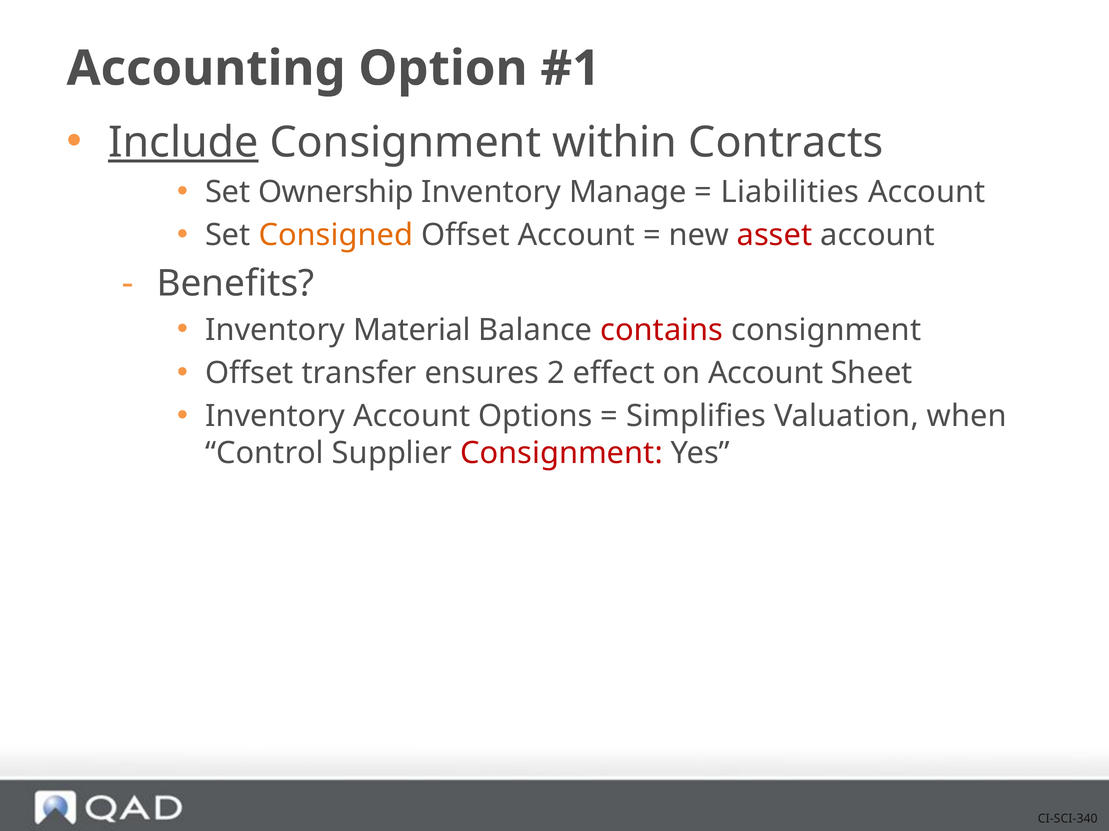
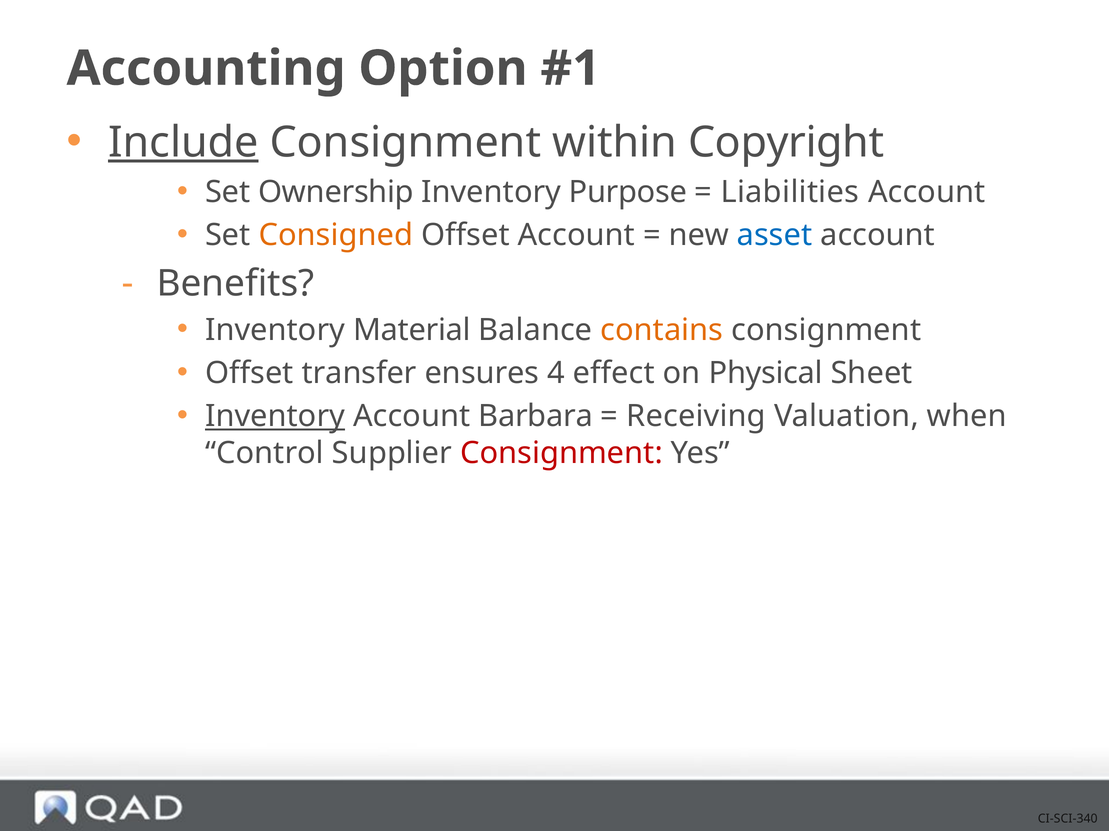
Contracts: Contracts -> Copyright
Manage: Manage -> Purpose
asset colour: red -> blue
contains colour: red -> orange
2: 2 -> 4
on Account: Account -> Physical
Inventory at (275, 417) underline: none -> present
Options: Options -> Barbara
Simplifies: Simplifies -> Receiving
